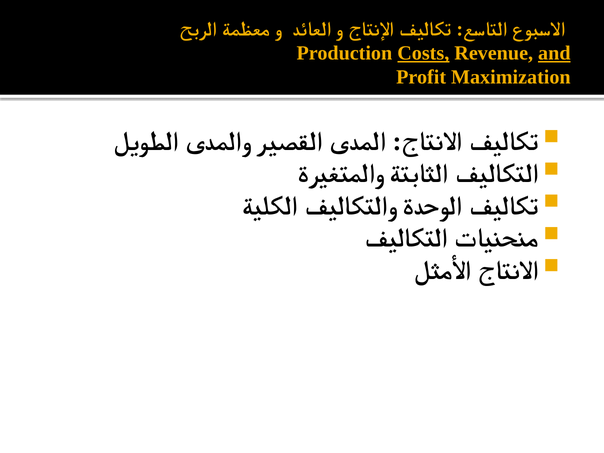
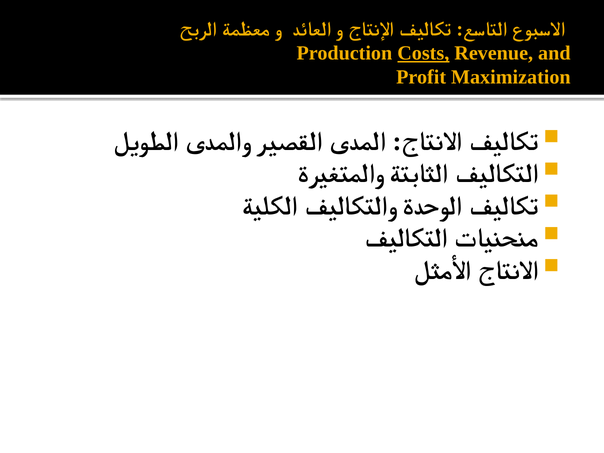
and underline: present -> none
